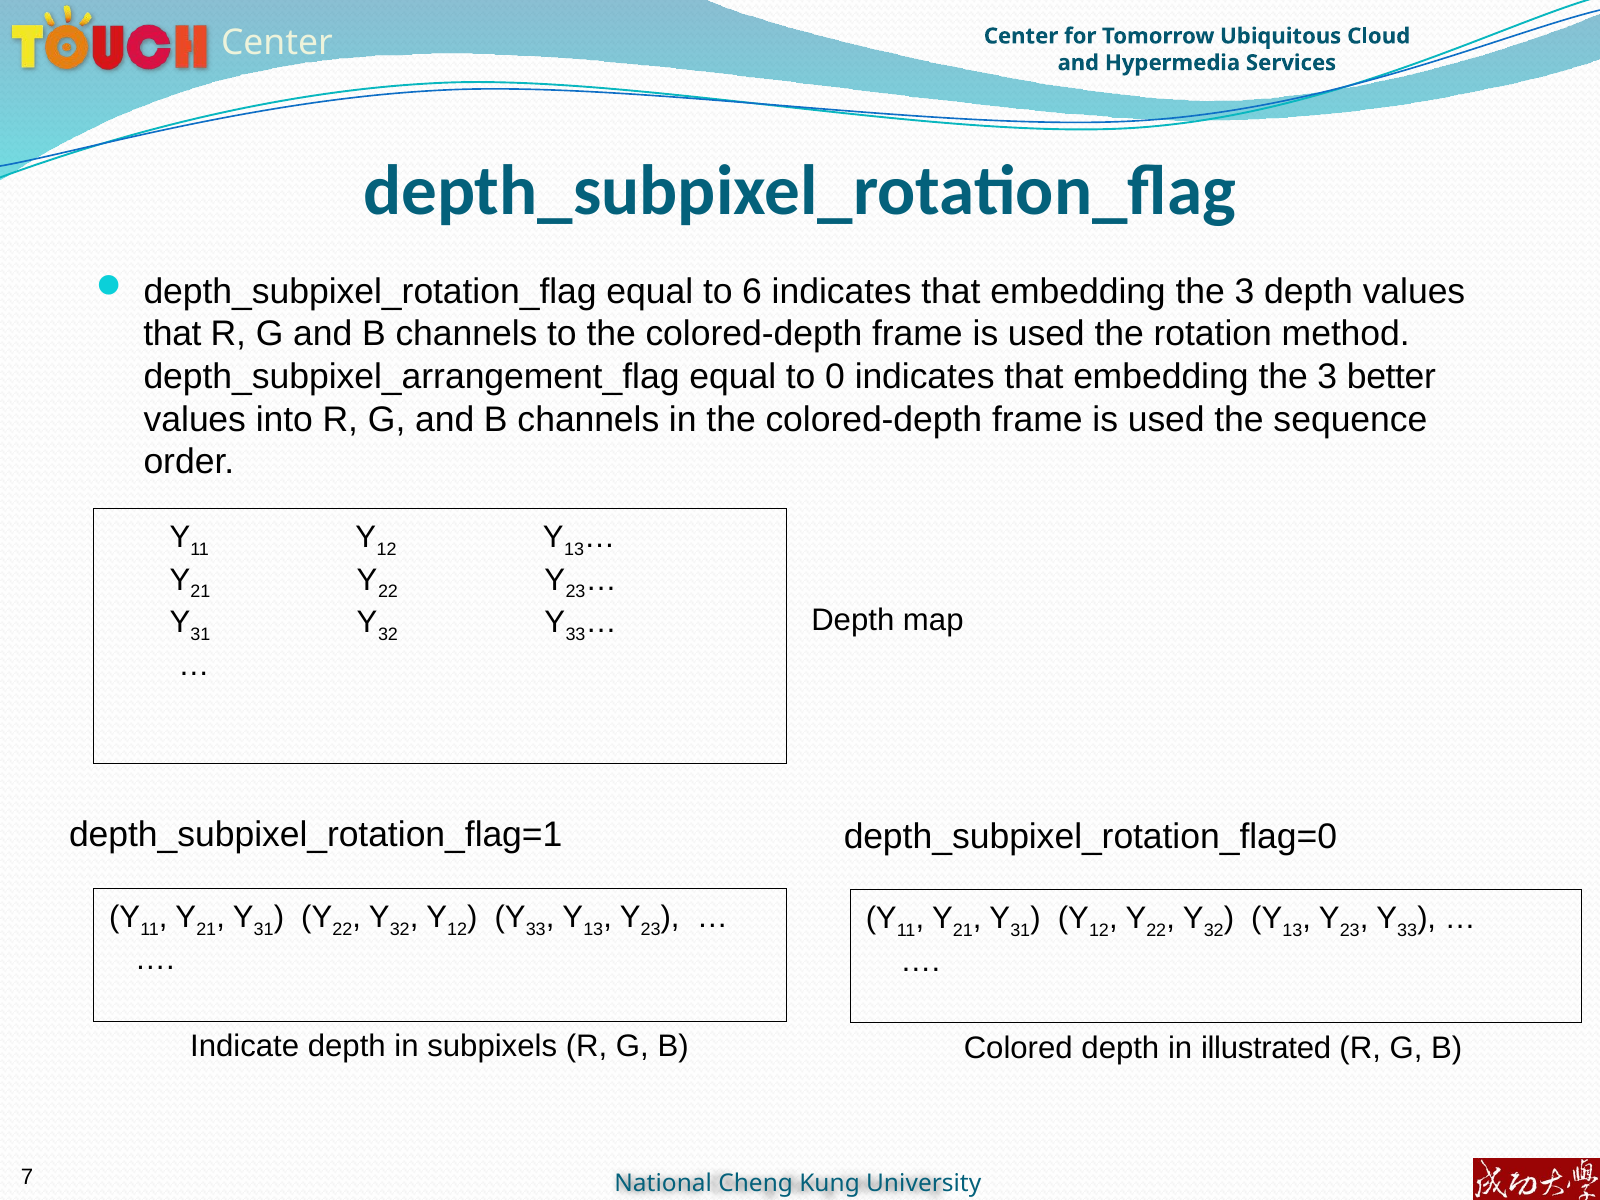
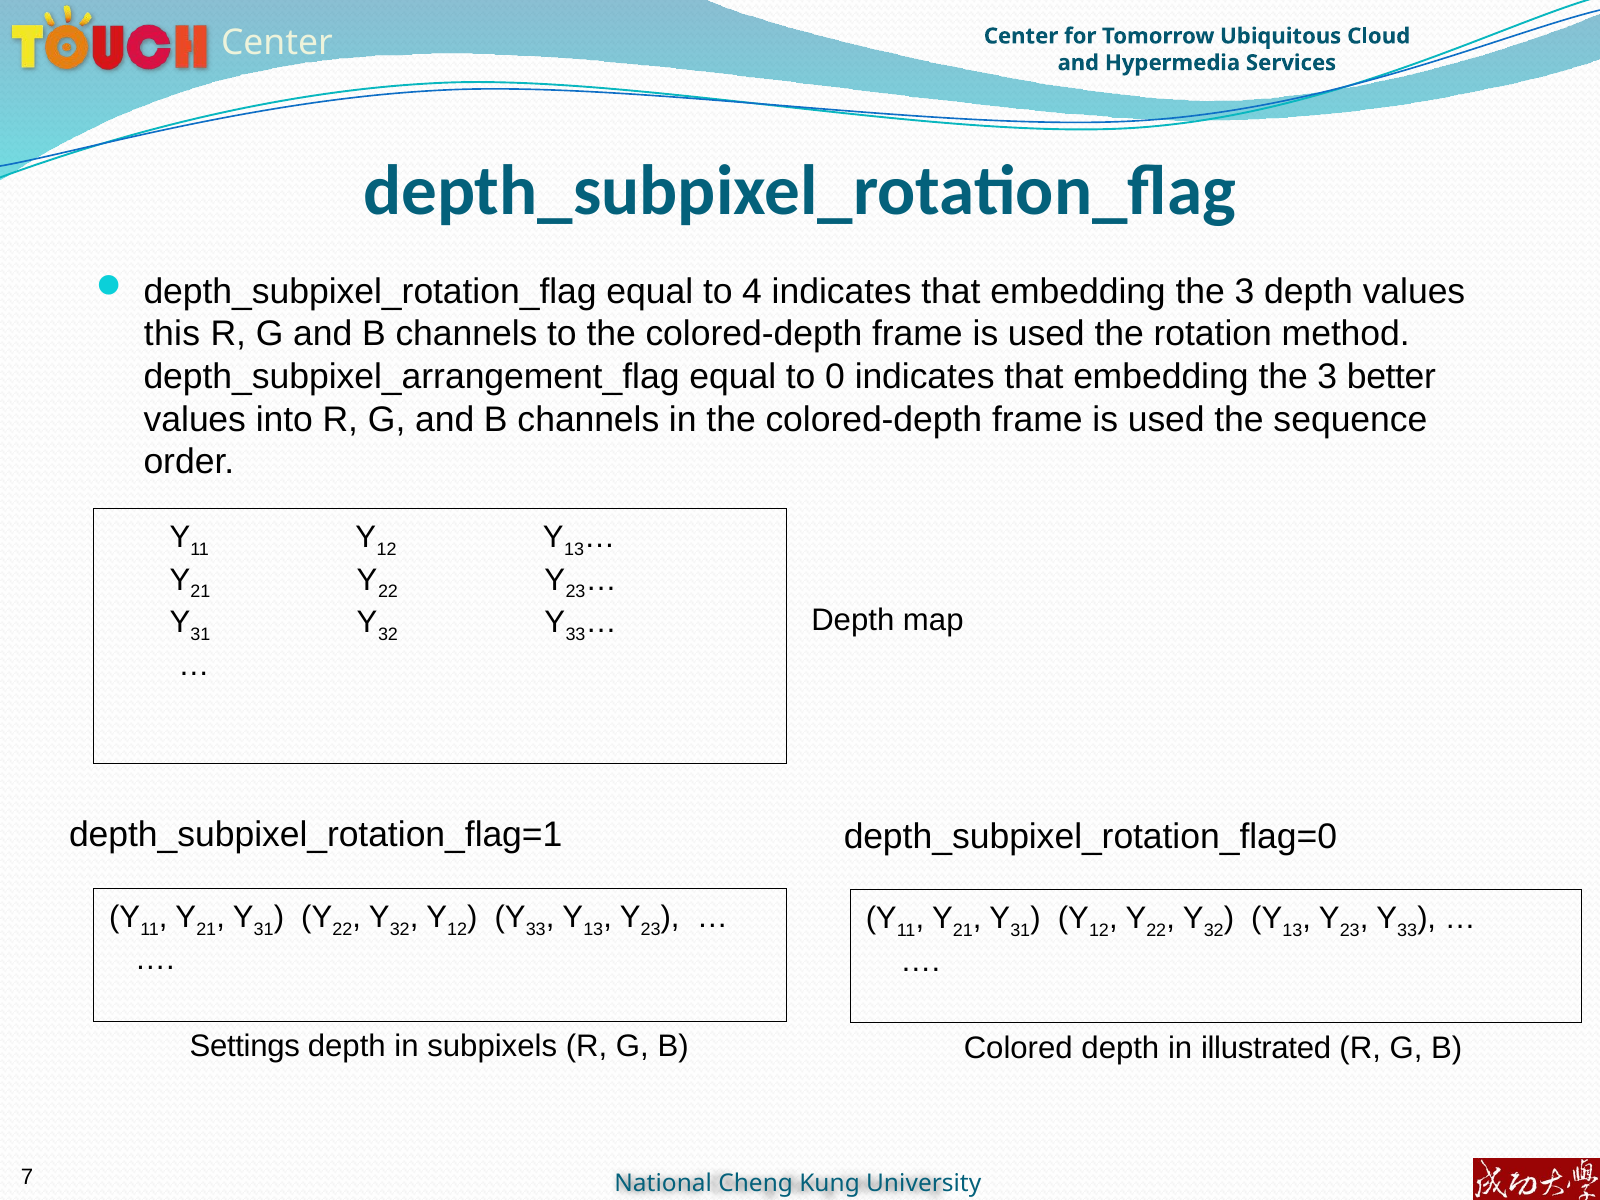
6: 6 -> 4
that at (172, 334): that -> this
Indicate: Indicate -> Settings
